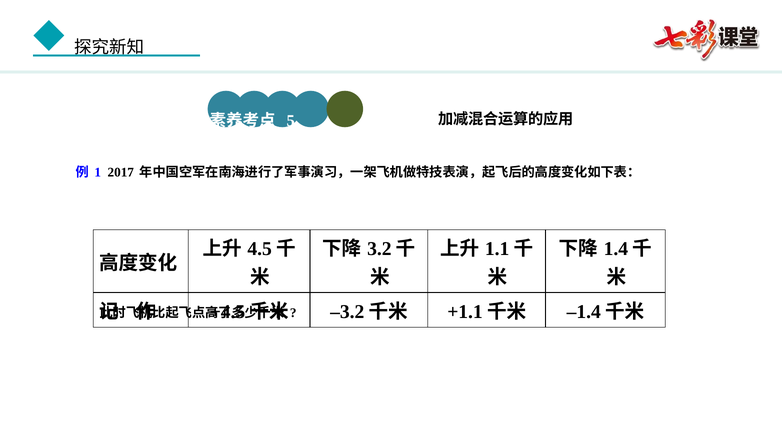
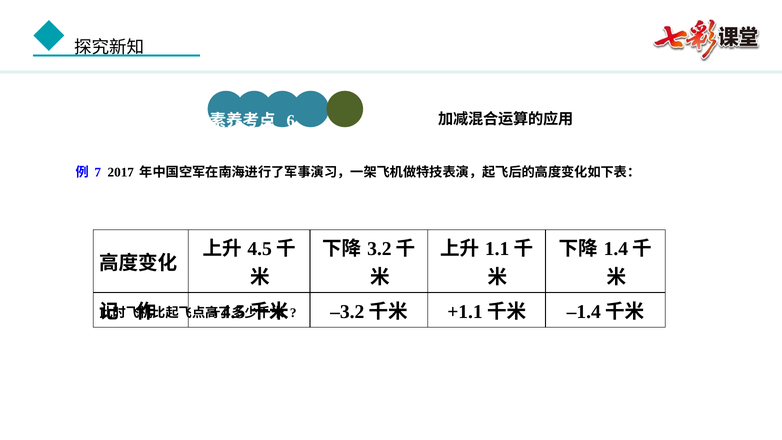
5: 5 -> 6
1: 1 -> 7
